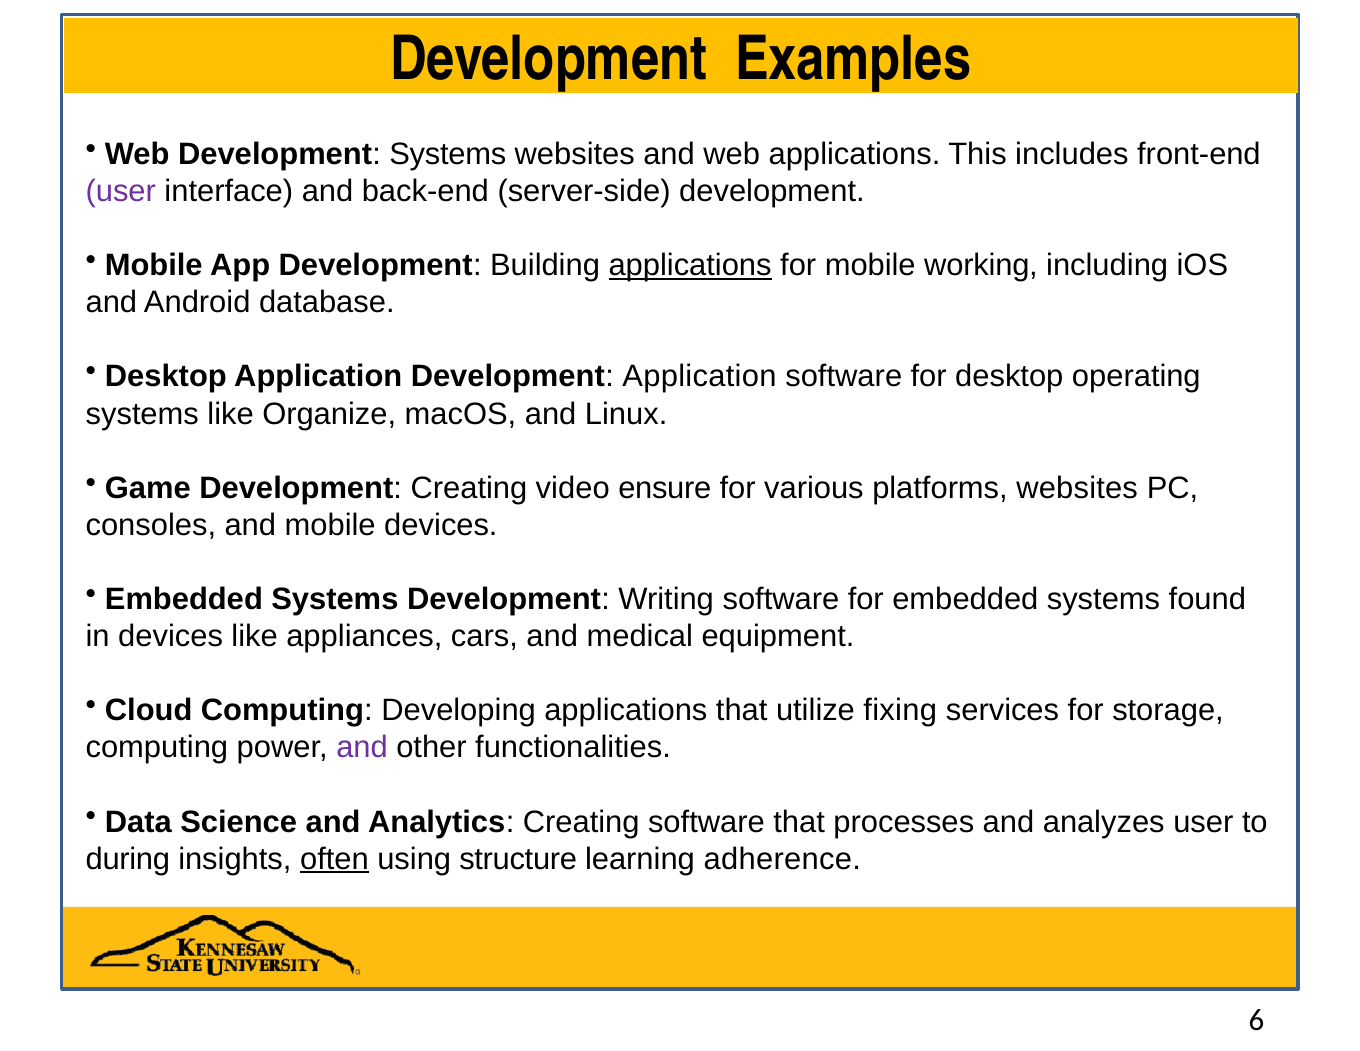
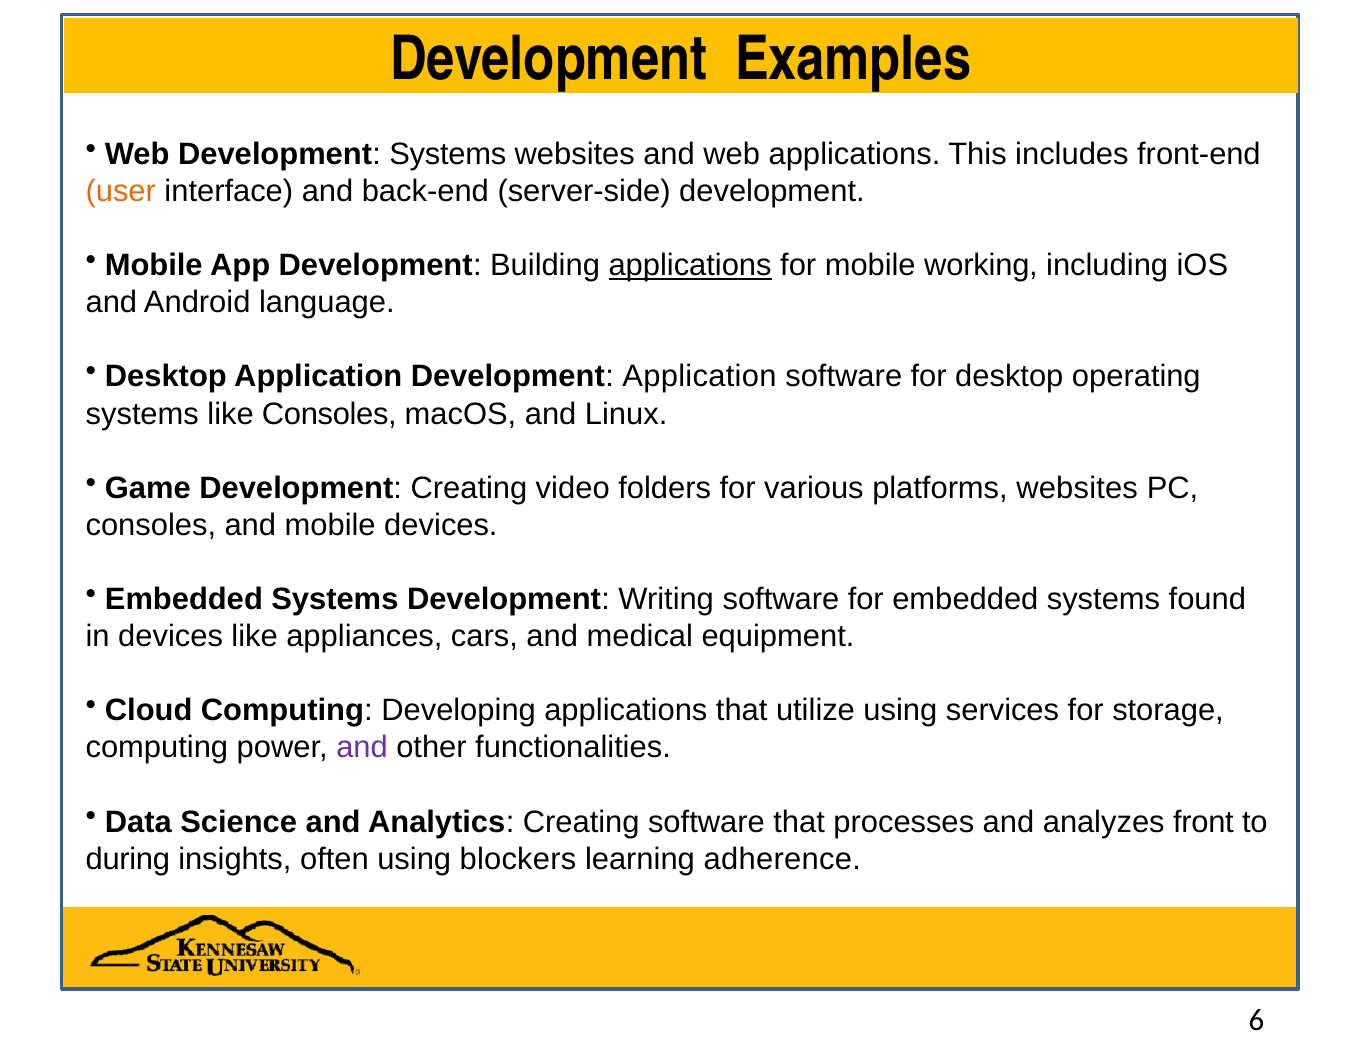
user at (121, 191) colour: purple -> orange
database: database -> language
like Organize: Organize -> Consoles
ensure: ensure -> folders
utilize fixing: fixing -> using
analyzes user: user -> front
often underline: present -> none
structure: structure -> blockers
